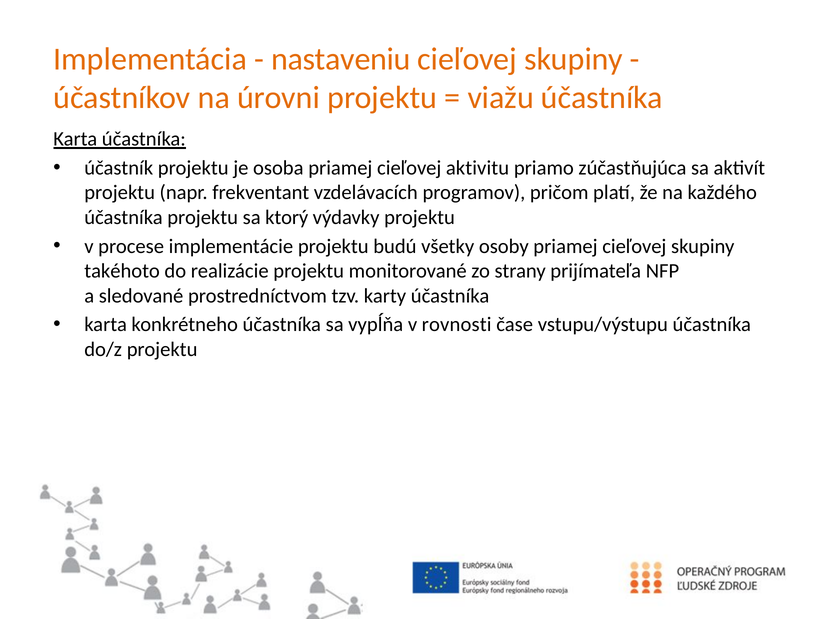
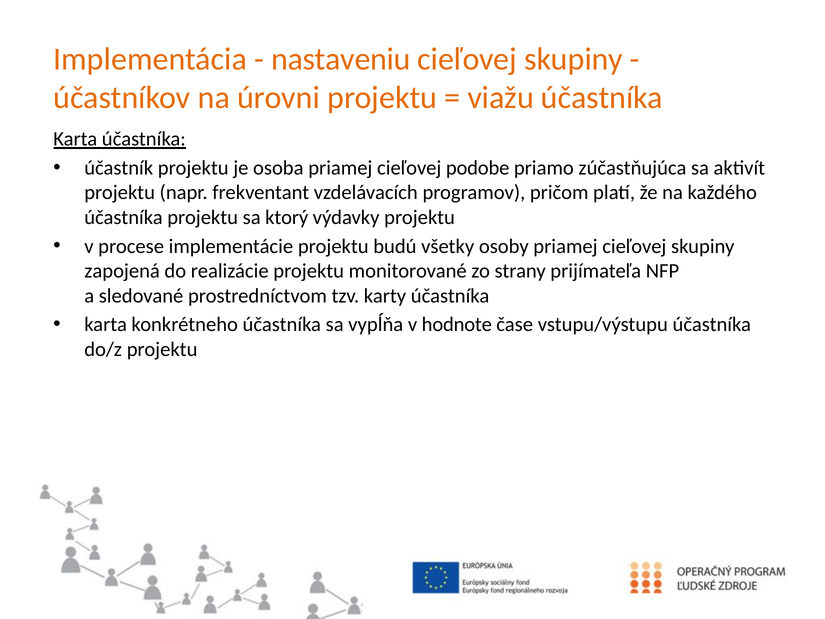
aktivitu: aktivitu -> podobe
takéhoto: takéhoto -> zapojená
rovnosti: rovnosti -> hodnote
